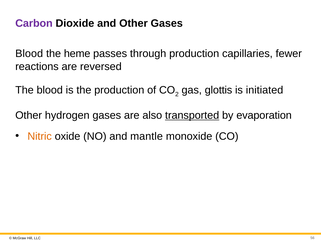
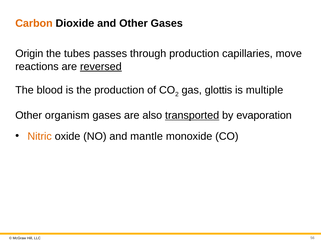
Carbon colour: purple -> orange
Blood at (29, 54): Blood -> Origin
heme: heme -> tubes
fewer: fewer -> move
reversed underline: none -> present
initiated: initiated -> multiple
hydrogen: hydrogen -> organism
